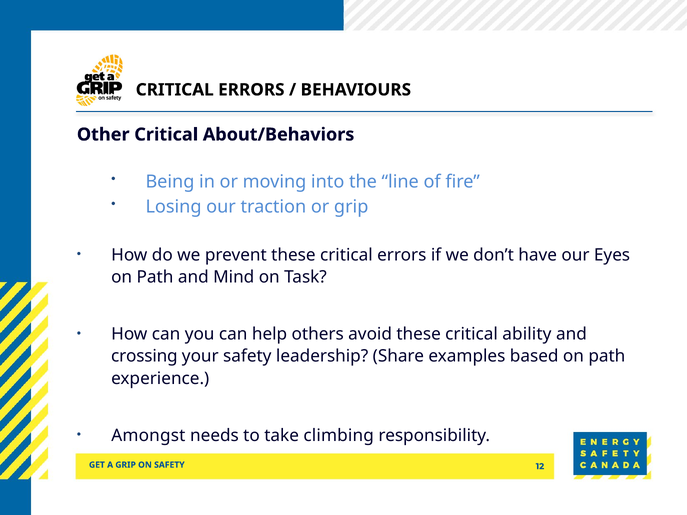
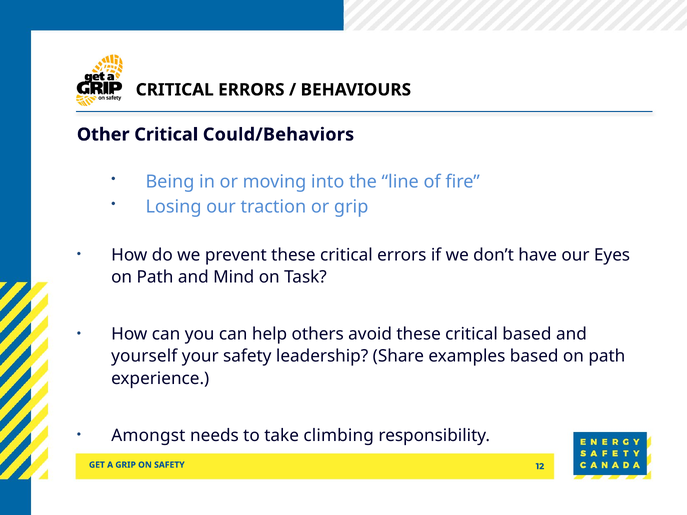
About/Behaviors: About/Behaviors -> Could/Behaviors
critical ability: ability -> based
crossing: crossing -> yourself
